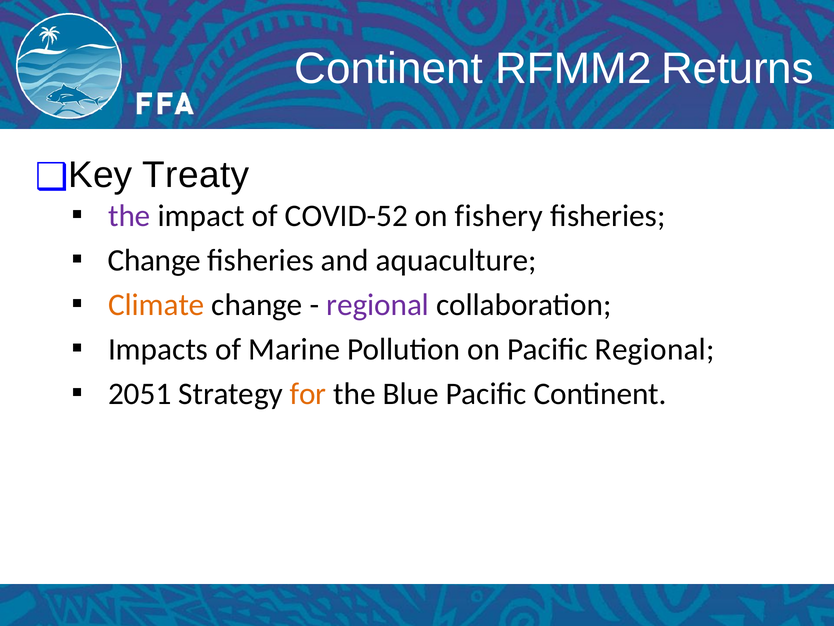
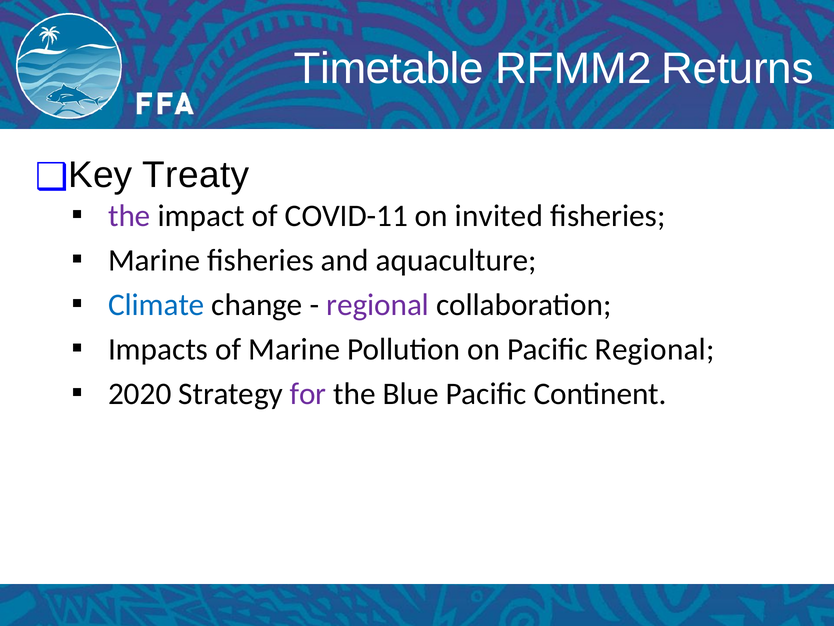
Continent at (389, 68): Continent -> Timetable
COVID-52: COVID-52 -> COVID-11
fishery: fishery -> invited
Change at (154, 260): Change -> Marine
Climate colour: orange -> blue
2051: 2051 -> 2020
for colour: orange -> purple
